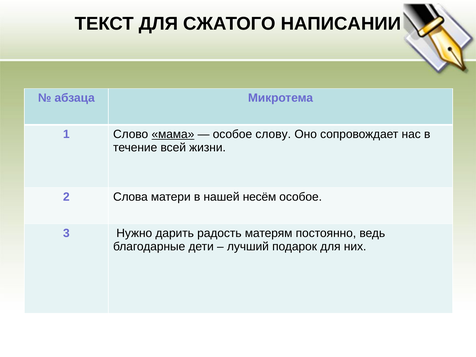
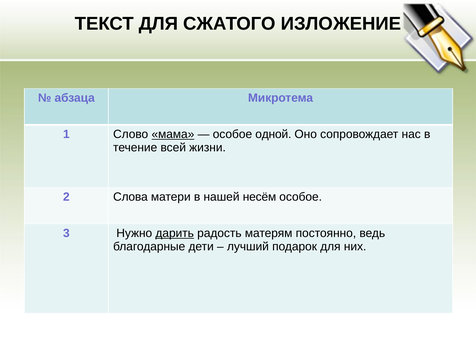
НАПИСАНИИ: НАПИСАНИИ -> ИЗЛОЖЕНИЕ
слову: слову -> одной
дарить underline: none -> present
